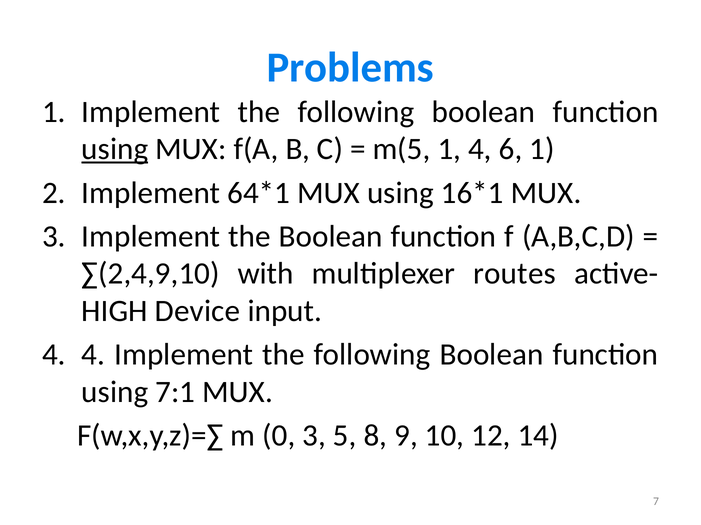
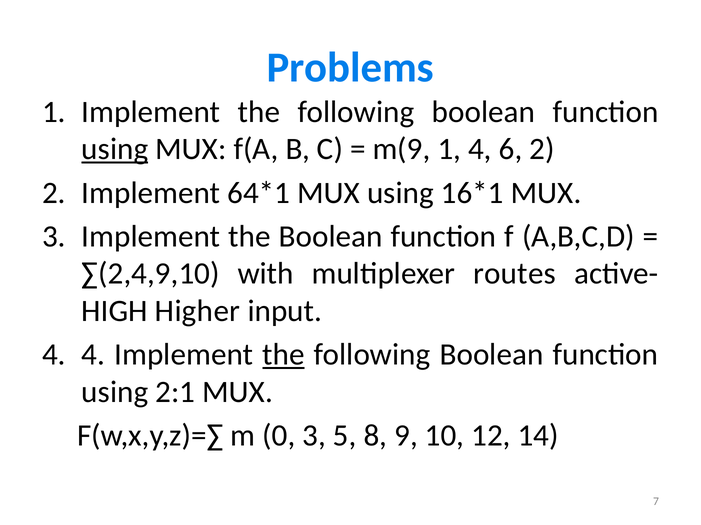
m(5: m(5 -> m(9
6 1: 1 -> 2
Device: Device -> Higher
the at (283, 355) underline: none -> present
7:1: 7:1 -> 2:1
